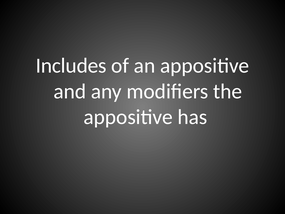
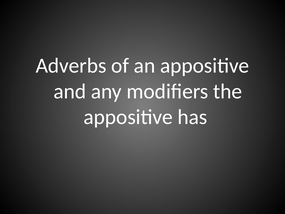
Includes: Includes -> Adverbs
